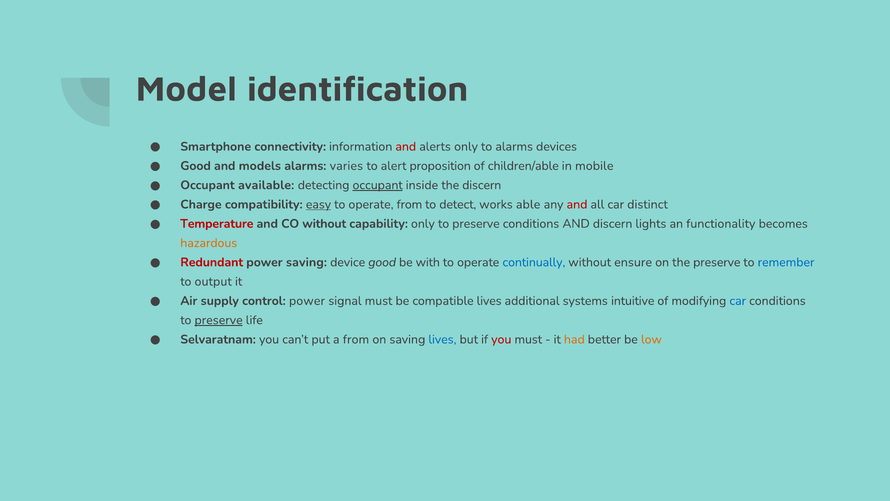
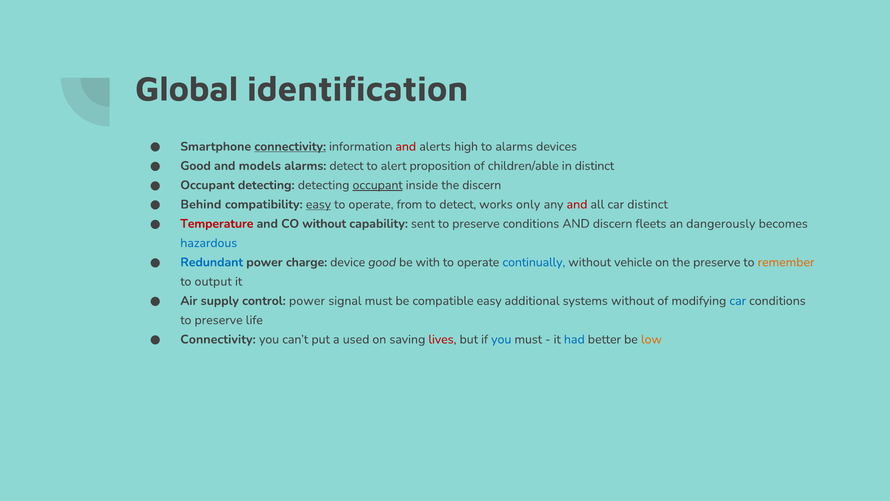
Model: Model -> Global
connectivity at (290, 146) underline: none -> present
alerts only: only -> high
alarms varies: varies -> detect
in mobile: mobile -> distinct
Occupant available: available -> detecting
Charge: Charge -> Behind
able: able -> only
capability only: only -> sent
lights: lights -> fleets
functionality: functionality -> dangerously
hazardous colour: orange -> blue
Redundant colour: red -> blue
power saving: saving -> charge
ensure: ensure -> vehicle
remember colour: blue -> orange
compatible lives: lives -> easy
systems intuitive: intuitive -> without
preserve at (219, 320) underline: present -> none
Selvaratnam at (218, 339): Selvaratnam -> Connectivity
a from: from -> used
lives at (442, 339) colour: blue -> red
you at (501, 339) colour: red -> blue
had colour: orange -> blue
